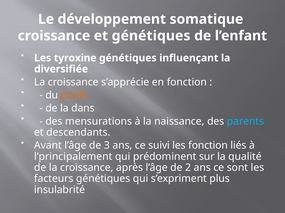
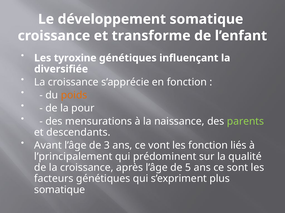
et génétiques: génétiques -> transforme
dans: dans -> pour
parents colour: light blue -> light green
suivi: suivi -> vont
2: 2 -> 5
insulabrité at (60, 190): insulabrité -> somatique
